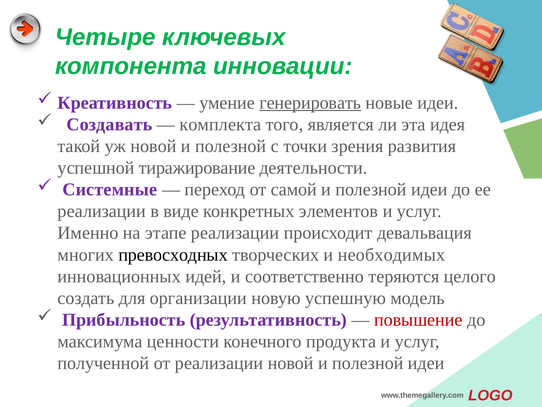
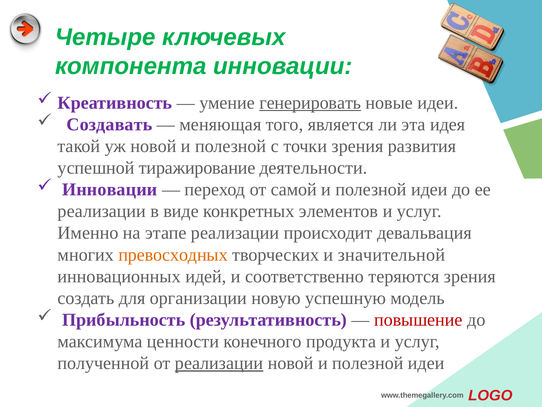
комплекта: комплекта -> меняющая
Системные at (110, 189): Системные -> Инновации
превосходных colour: black -> orange
необходимых: необходимых -> значительной
теряются целого: целого -> зрения
реализации at (219, 363) underline: none -> present
